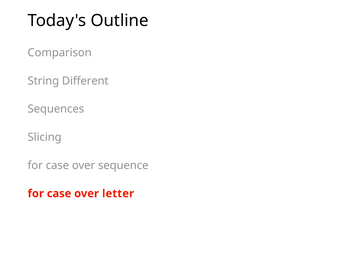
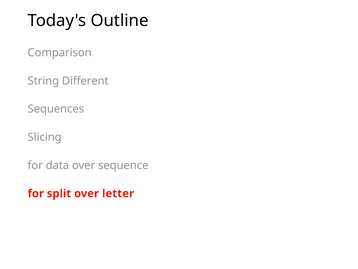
case at (57, 165): case -> data
case at (59, 193): case -> split
